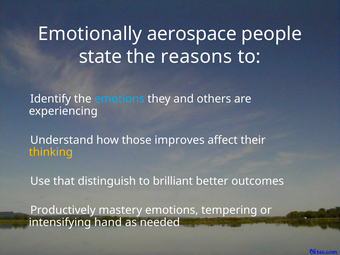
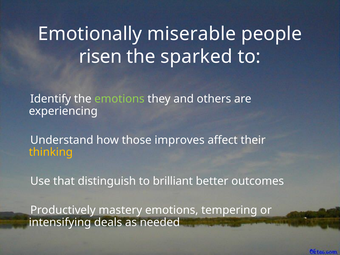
aerospace: aerospace -> miserable
state: state -> risen
reasons: reasons -> sparked
emotions at (119, 99) colour: light blue -> light green
hand: hand -> deals
